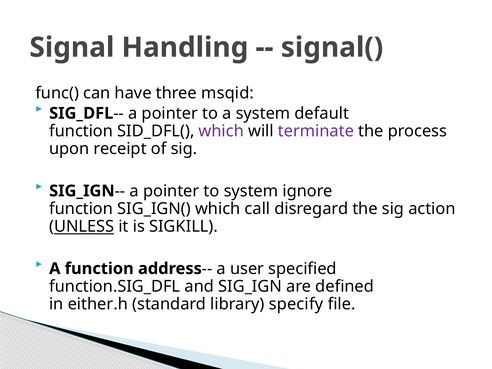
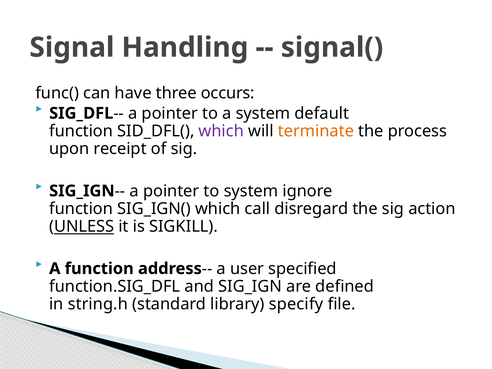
msqid: msqid -> occurs
terminate colour: purple -> orange
either.h: either.h -> string.h
